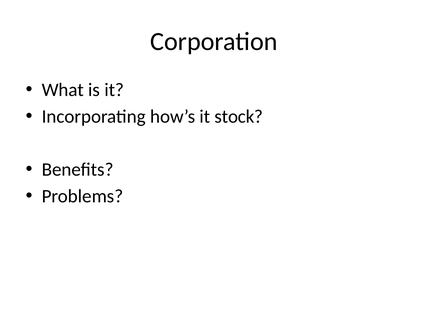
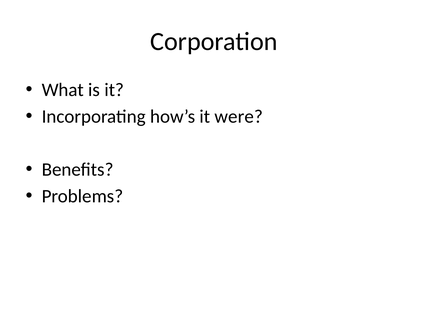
stock: stock -> were
